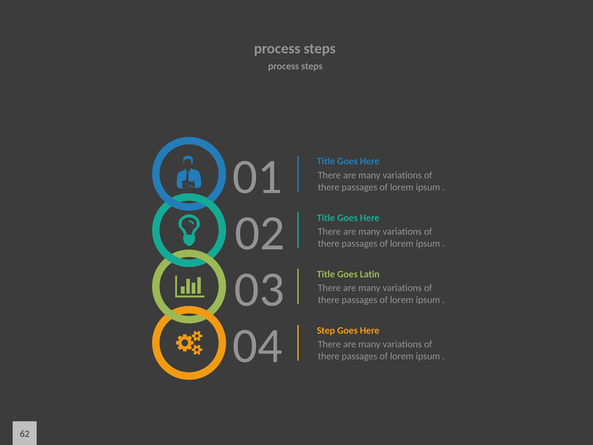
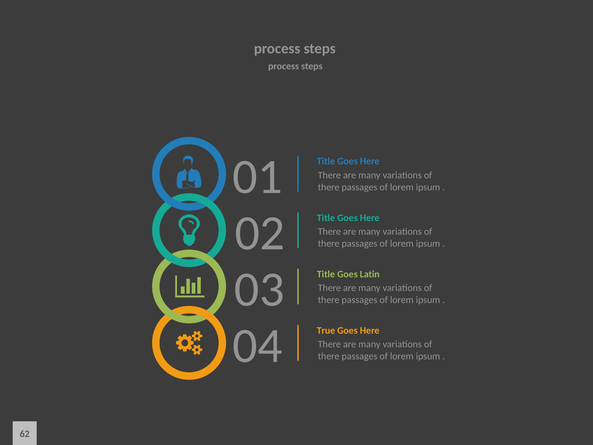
Step: Step -> True
